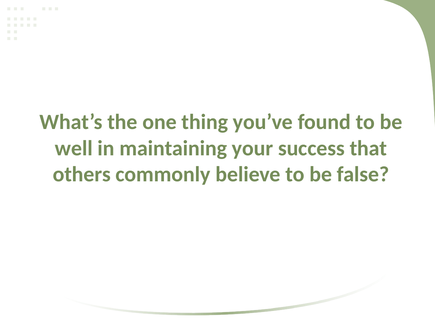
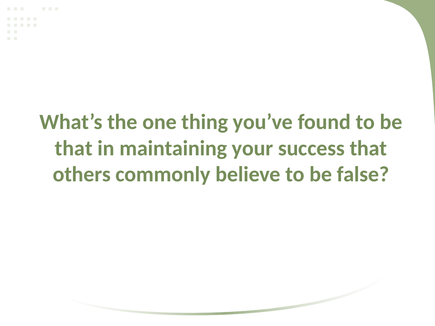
well at (74, 148): well -> that
